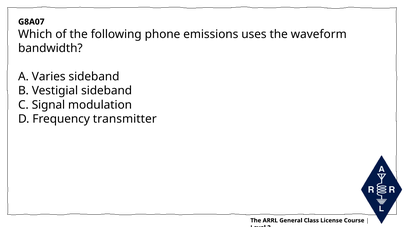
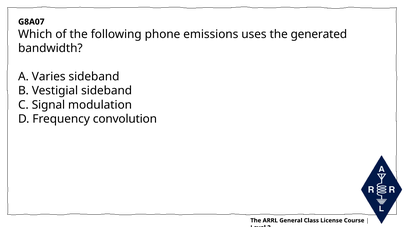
waveform: waveform -> generated
transmitter: transmitter -> convolution
